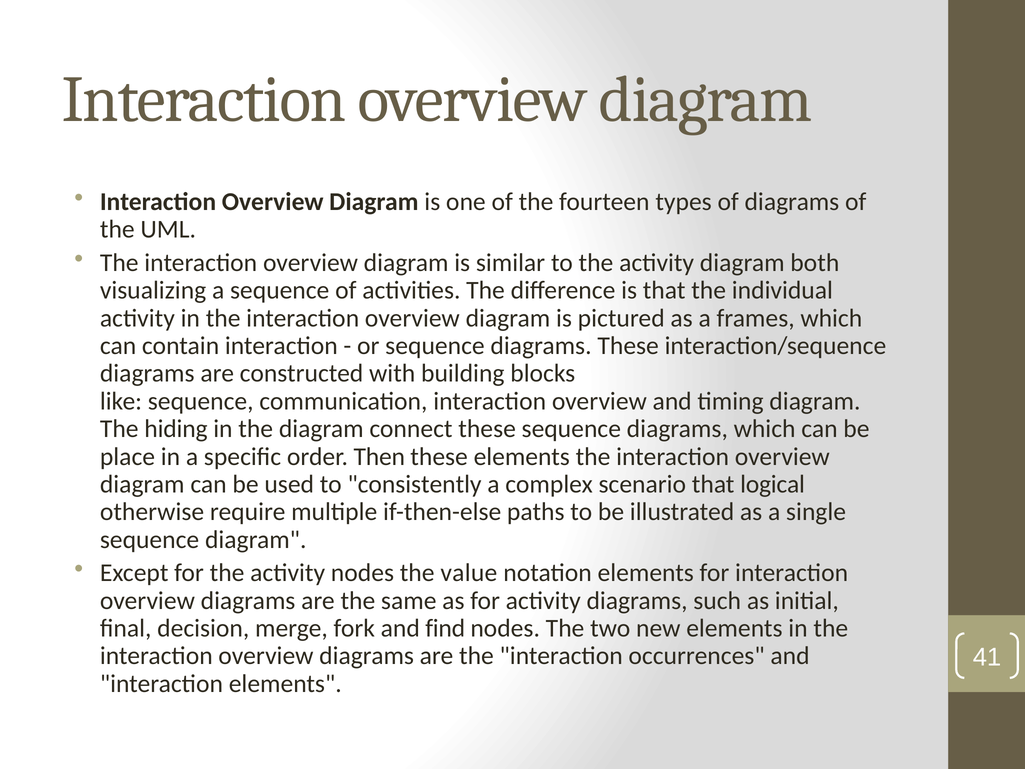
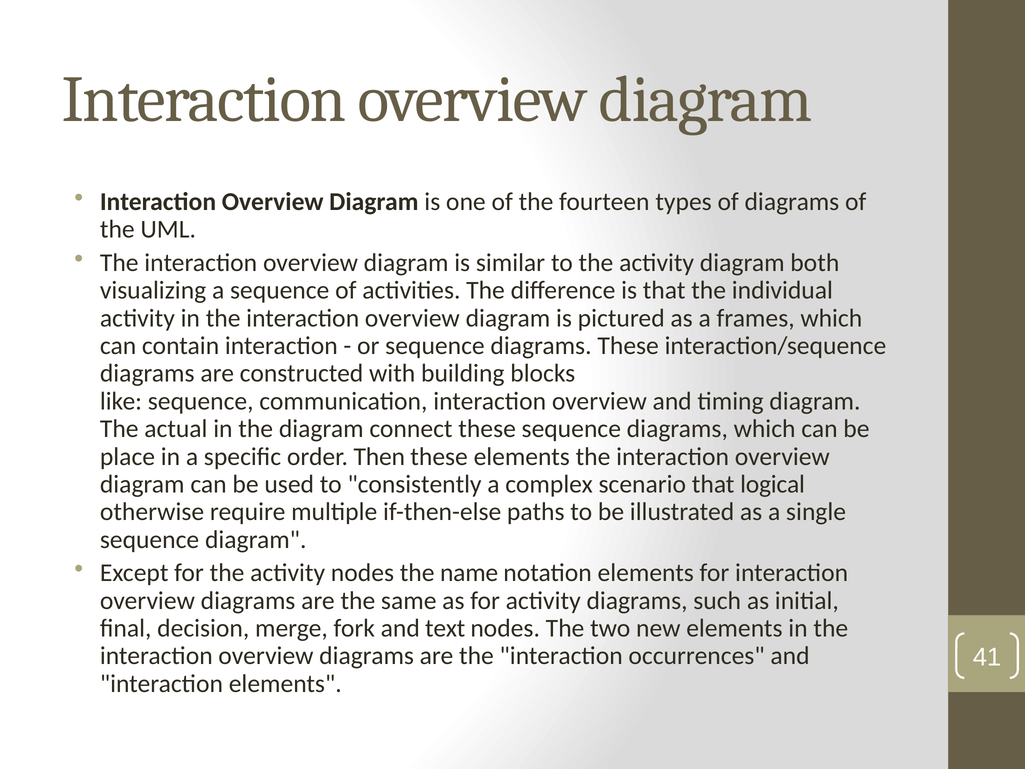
hiding: hiding -> actual
value: value -> name
find: find -> text
